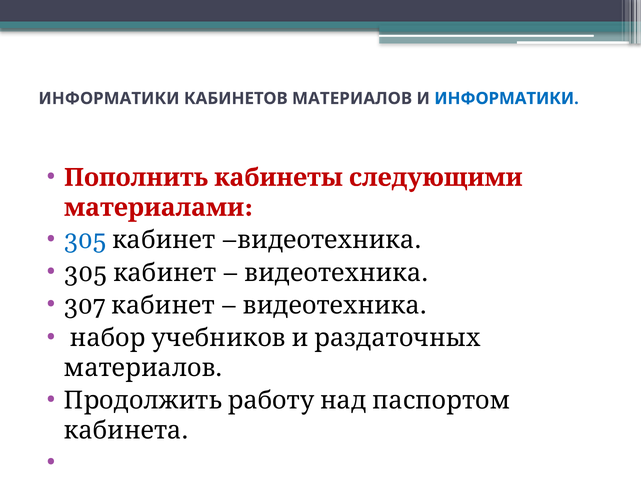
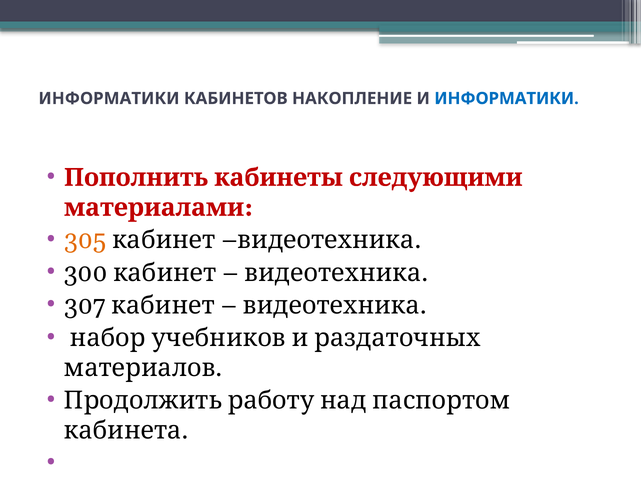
КАБИНЕТОВ МАТЕРИАЛОВ: МАТЕРИАЛОВ -> НАКОПЛЕНИЕ
305 at (85, 240) colour: blue -> orange
305 at (85, 273): 305 -> 300
